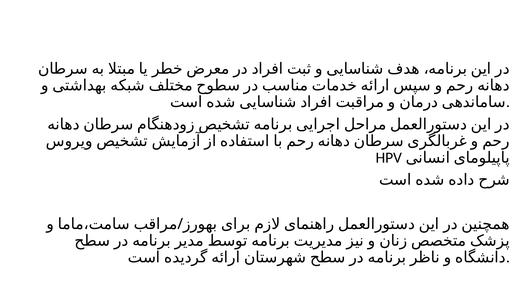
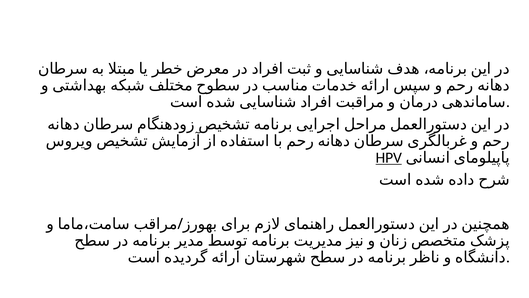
HPV underline: none -> present
